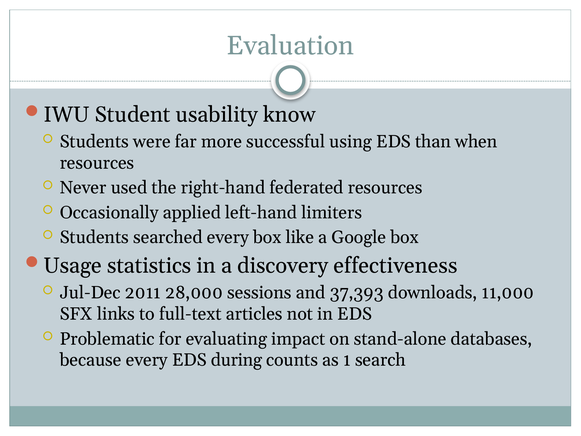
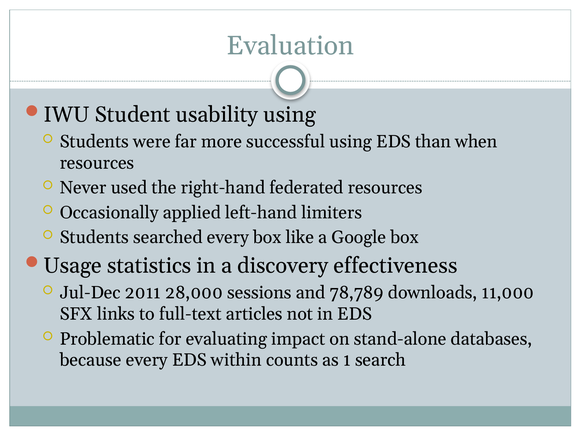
usability know: know -> using
37,393: 37,393 -> 78,789
during: during -> within
